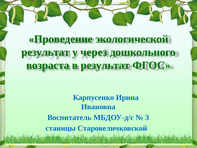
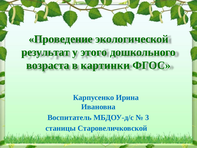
через: через -> этого
в результат: результат -> картинки
